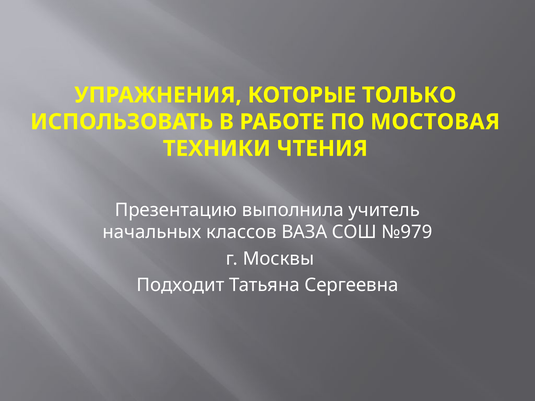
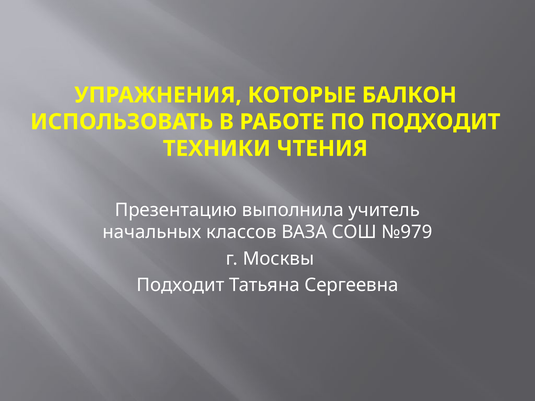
ТОЛЬКО: ТОЛЬКО -> БАЛКОН
ПО МОСТОВАЯ: МОСТОВАЯ -> ПОДХОДИТ
